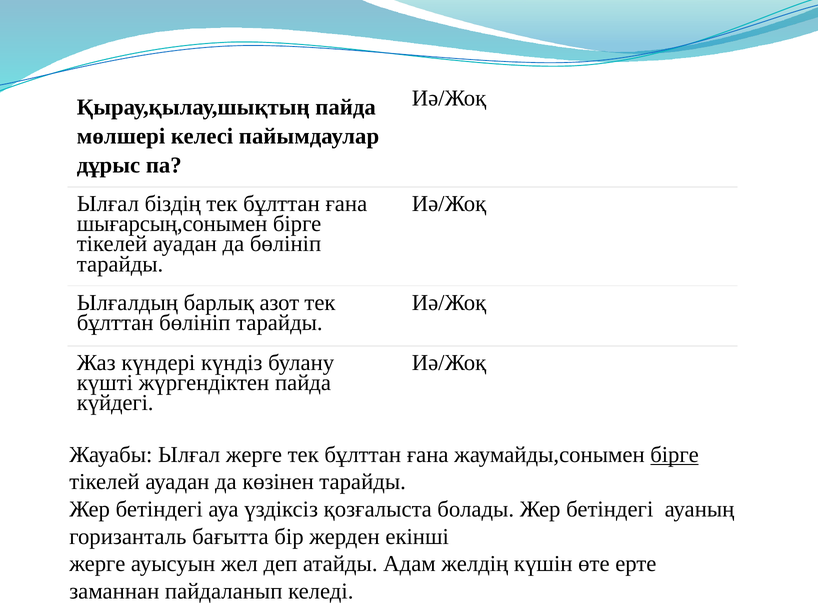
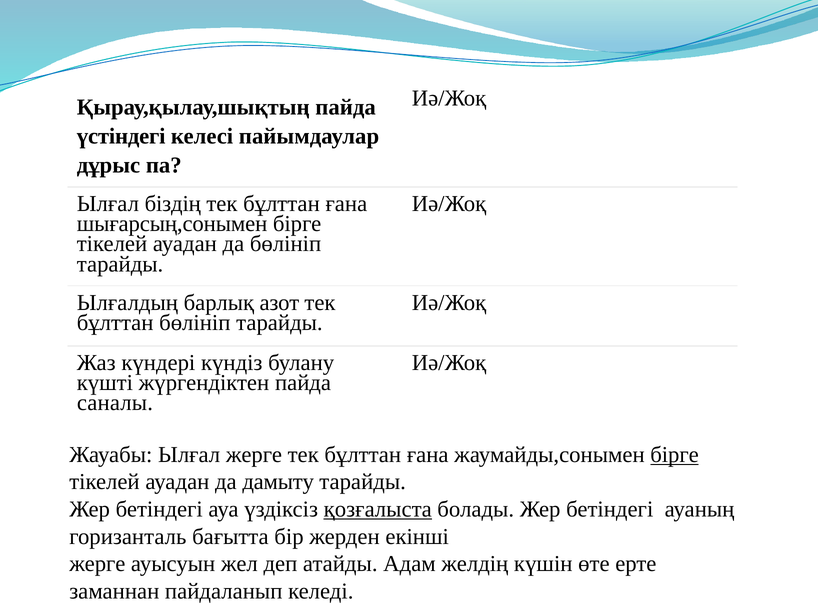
мөлшері: мөлшері -> үстіндегі
күйдегі: күйдегі -> саналы
көзінен: көзінен -> дамыту
қозғалыста underline: none -> present
